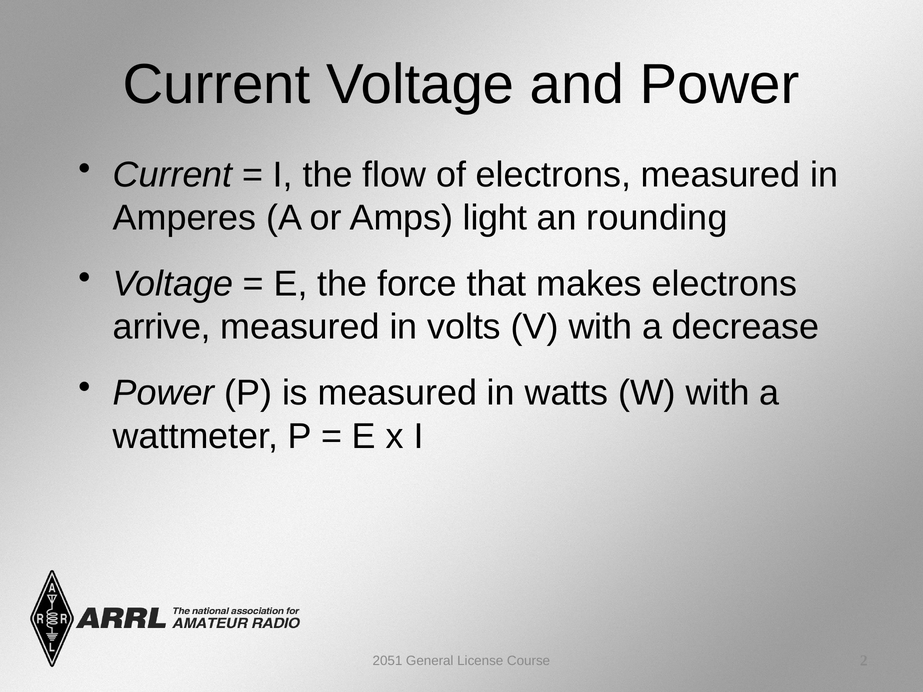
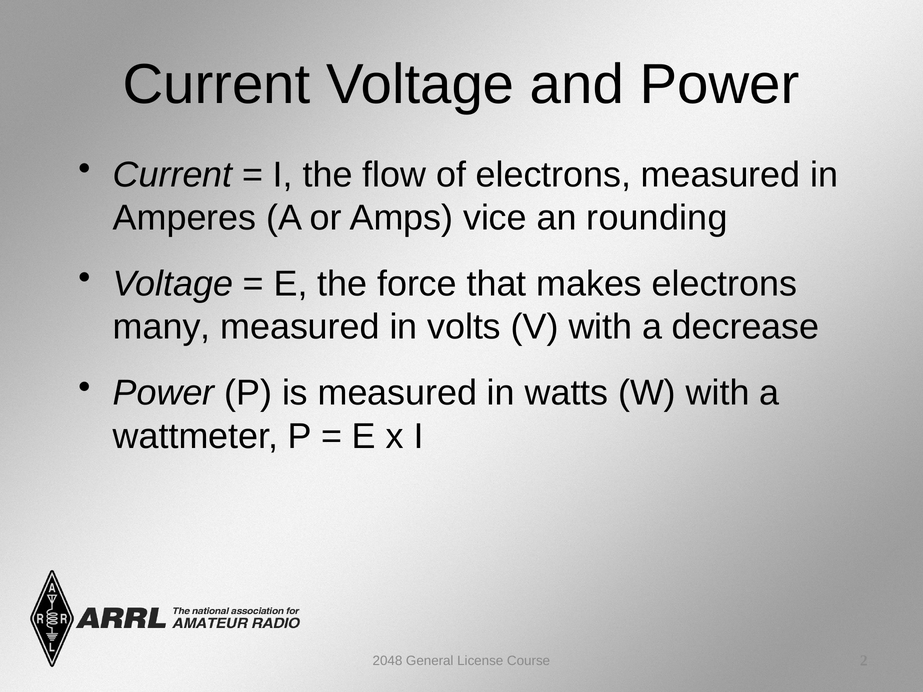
light: light -> vice
arrive: arrive -> many
2051: 2051 -> 2048
